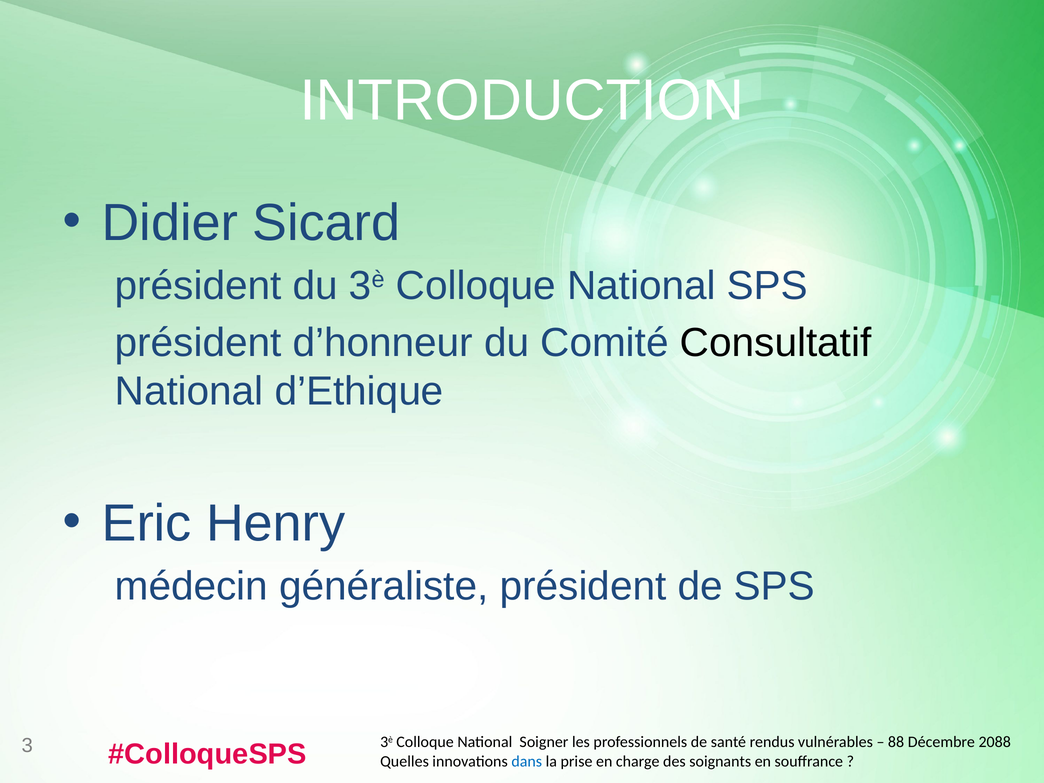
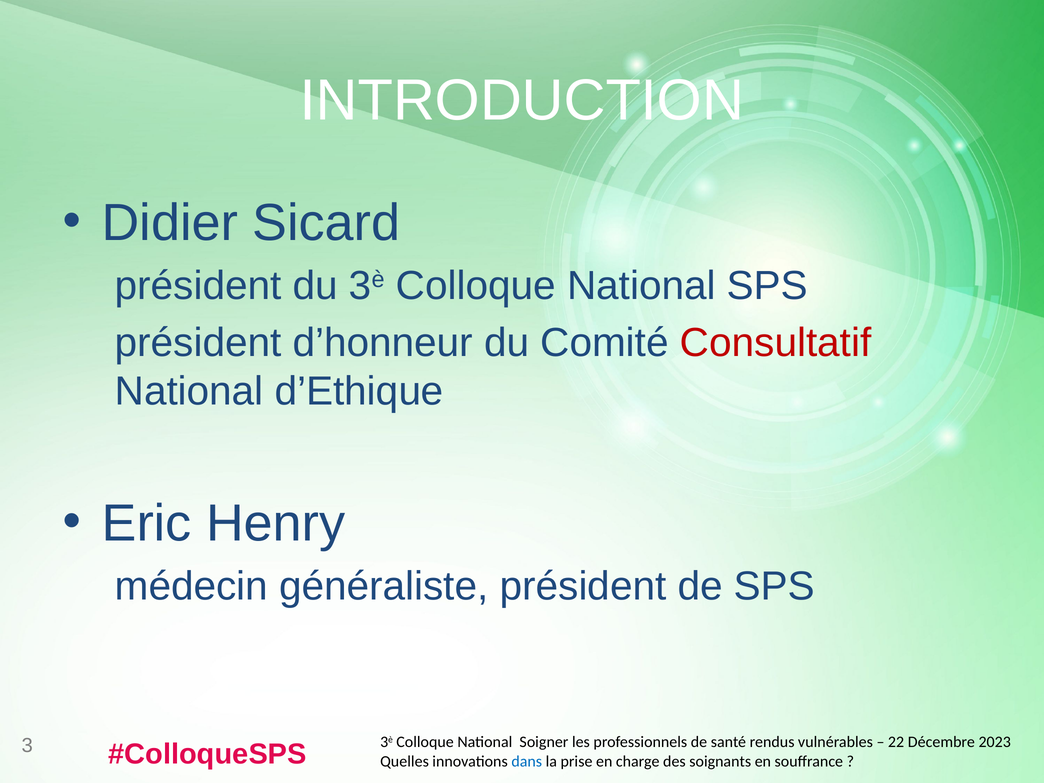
Consultatif colour: black -> red
88: 88 -> 22
2088: 2088 -> 2023
